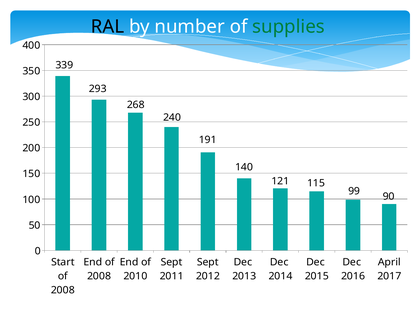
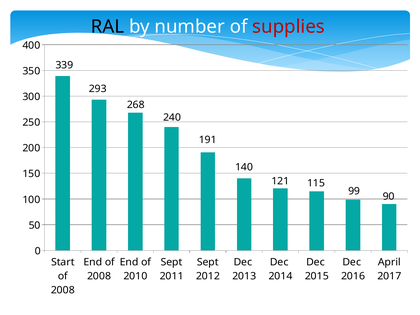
supplies colour: green -> red
